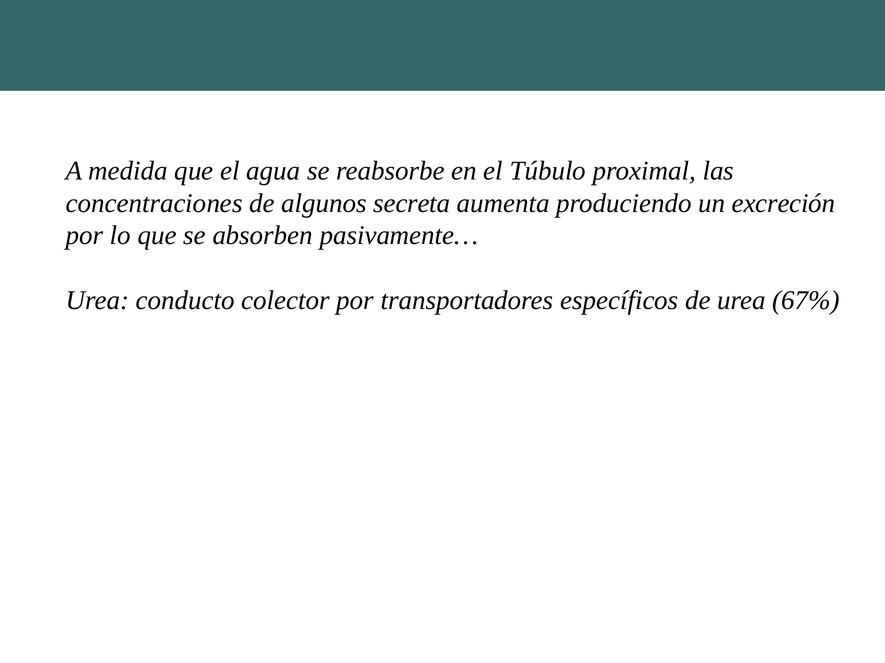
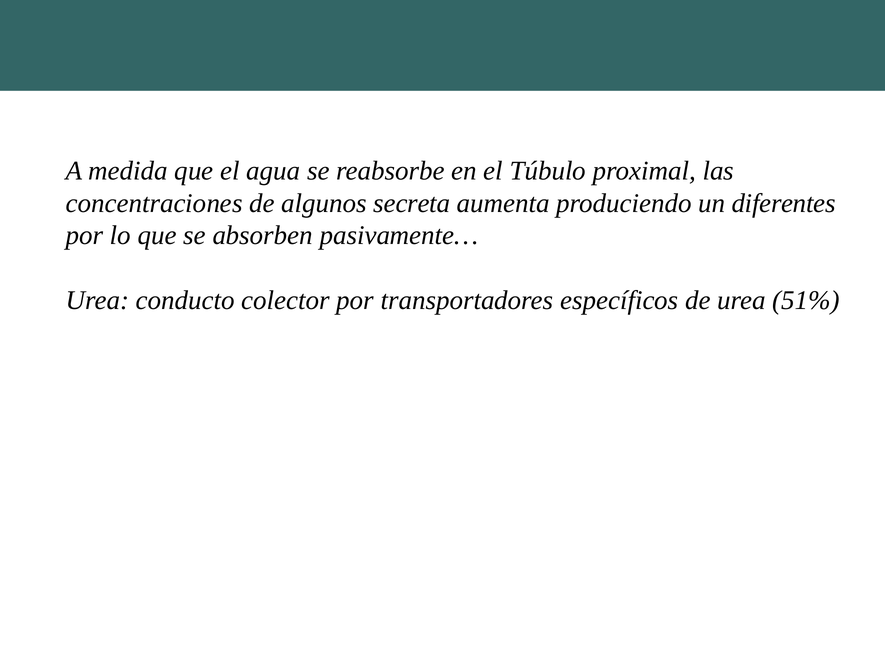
excreción: excreción -> diferentes
67%: 67% -> 51%
